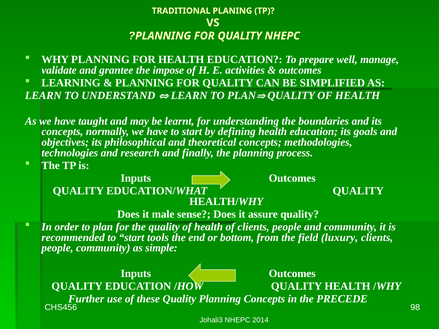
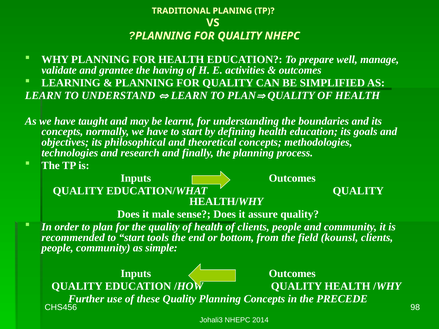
impose: impose -> having
luxury: luxury -> kounsl
